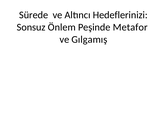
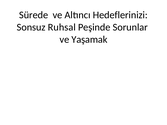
Önlem: Önlem -> Ruhsal
Metafor: Metafor -> Sorunlar
Gılgamış: Gılgamış -> Yaşamak
